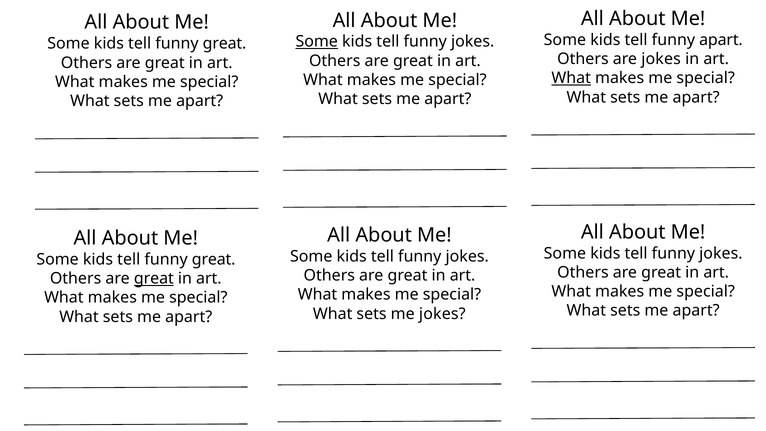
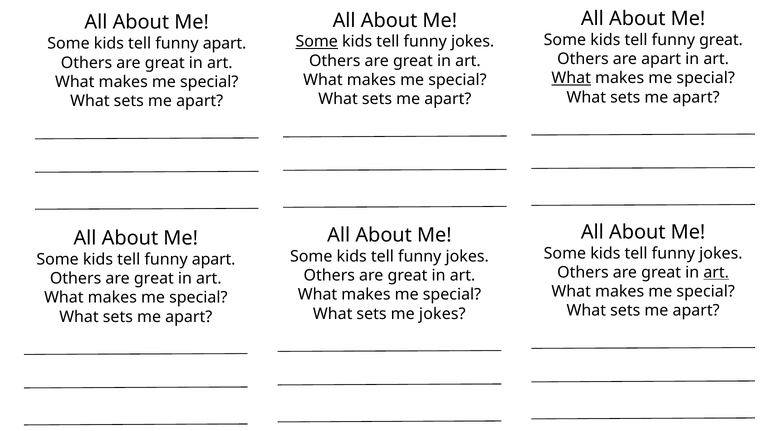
funny apart: apart -> great
great at (225, 44): great -> apart
are jokes: jokes -> apart
great at (214, 259): great -> apart
art at (716, 272) underline: none -> present
great at (154, 278) underline: present -> none
